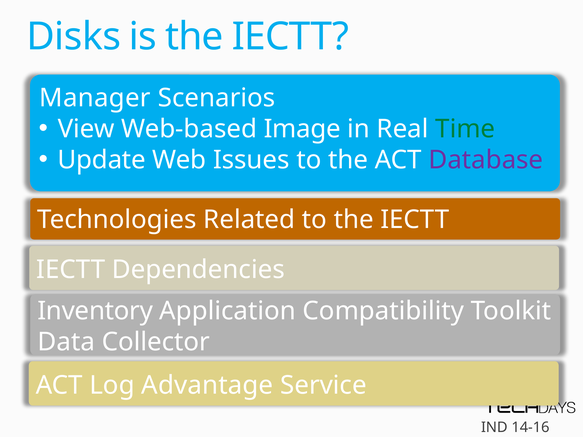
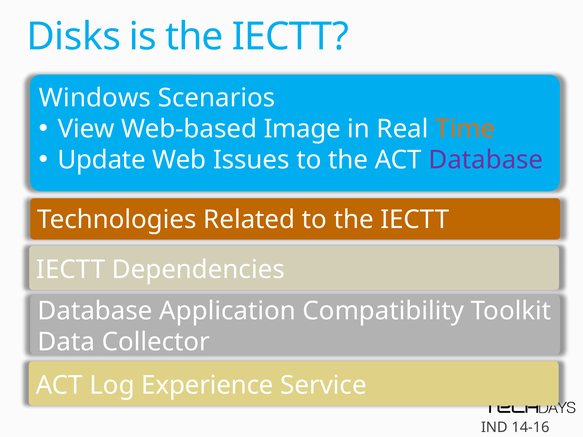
Manager: Manager -> Windows
Time colour: green -> orange
Inventory at (95, 311): Inventory -> Database
Advantage: Advantage -> Experience
